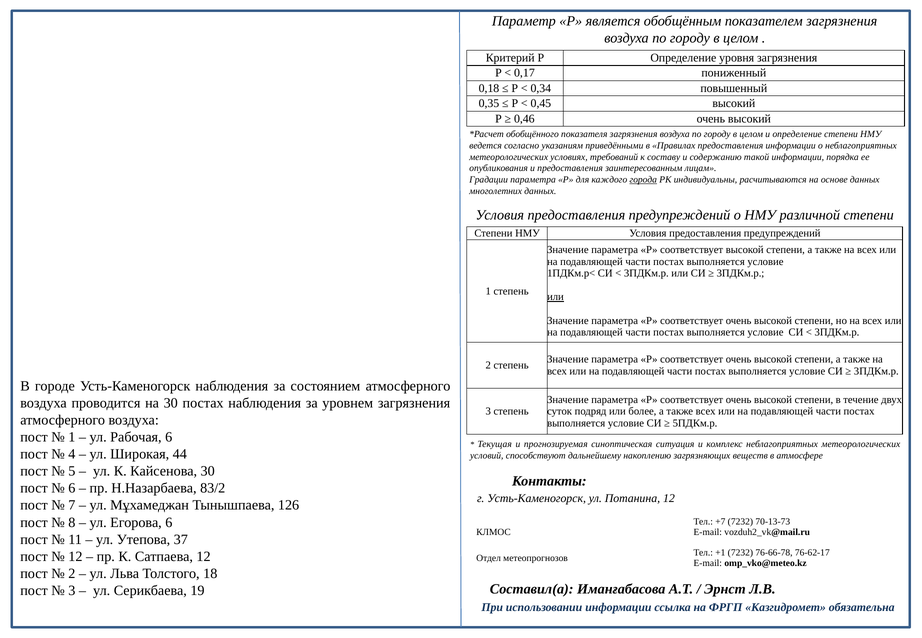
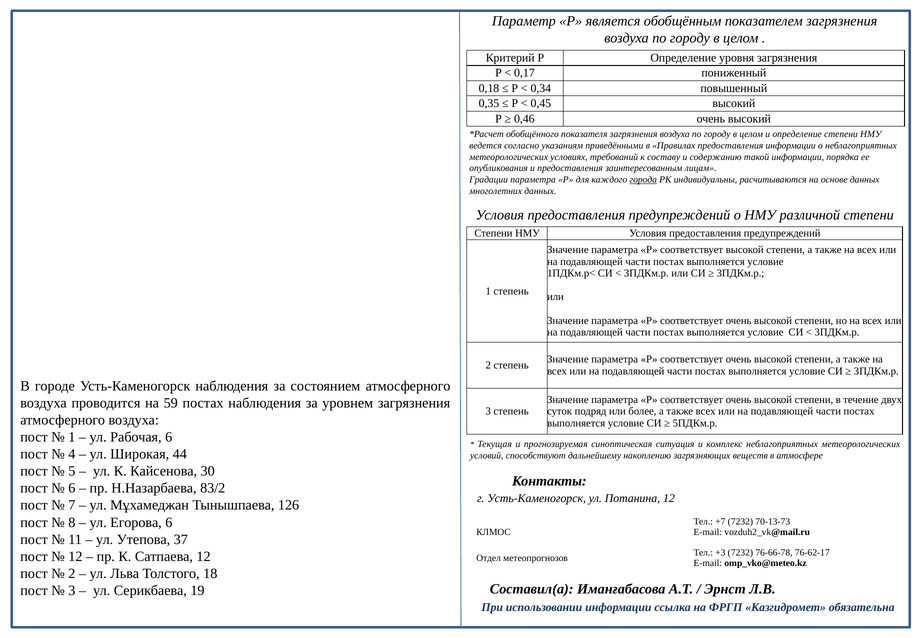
или at (555, 297) underline: present -> none
на 30: 30 -> 59
+1: +1 -> +3
